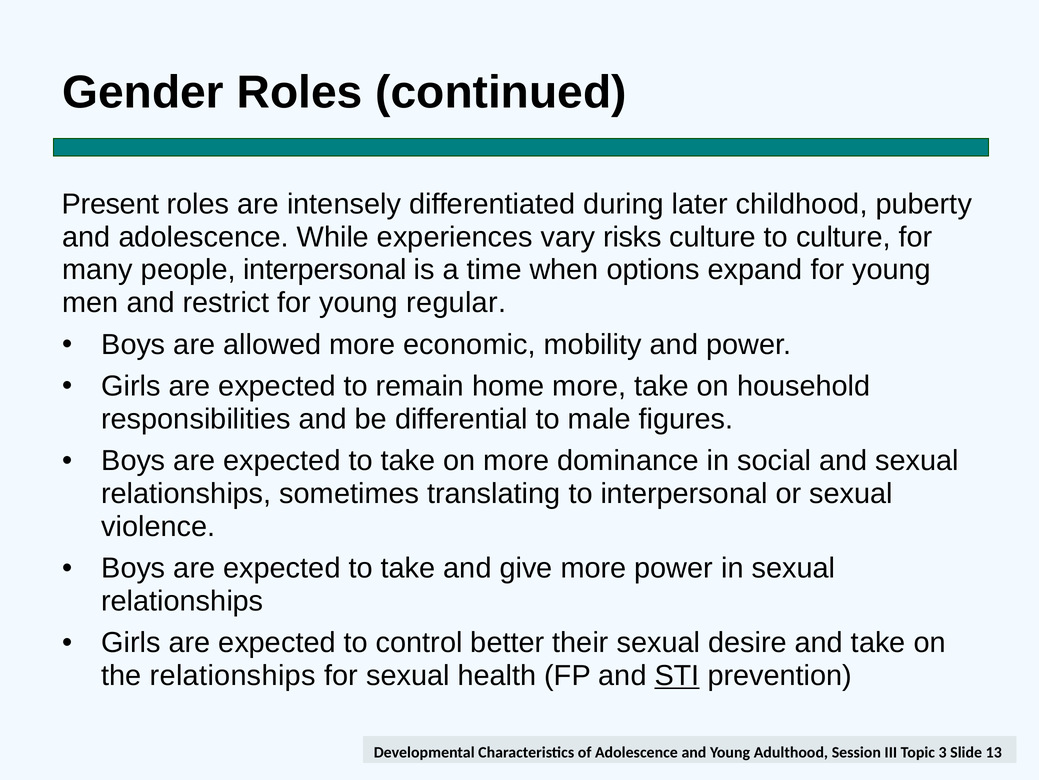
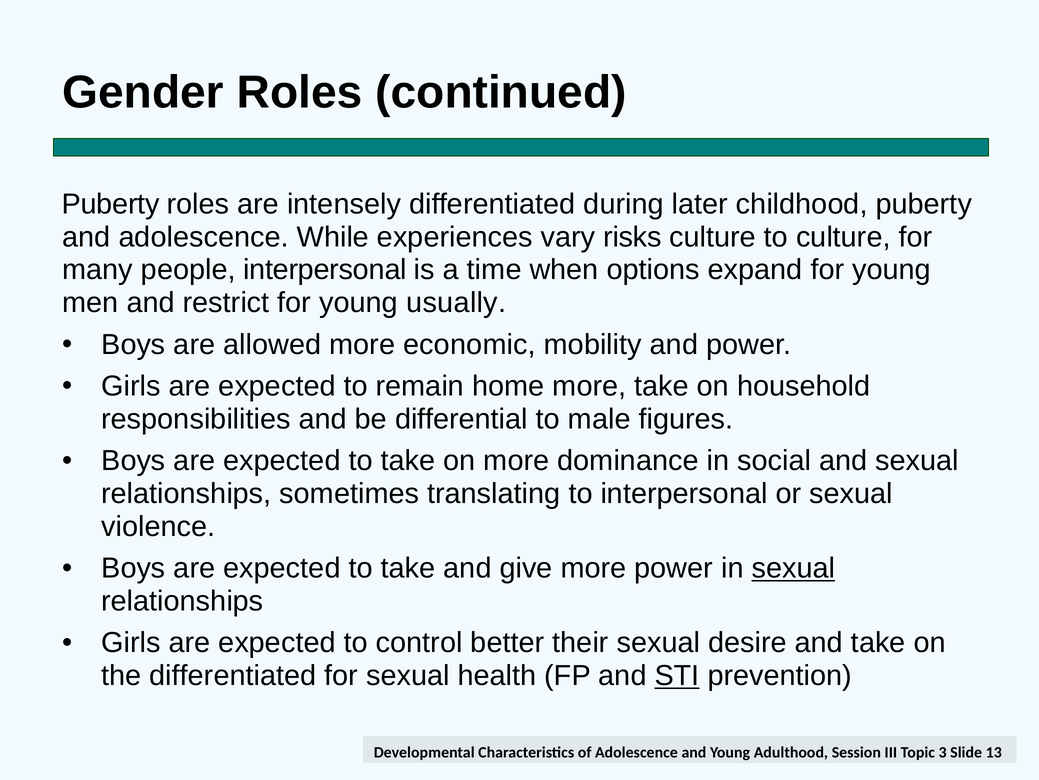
Present at (111, 204): Present -> Puberty
regular: regular -> usually
sexual at (793, 568) underline: none -> present
the relationships: relationships -> differentiated
